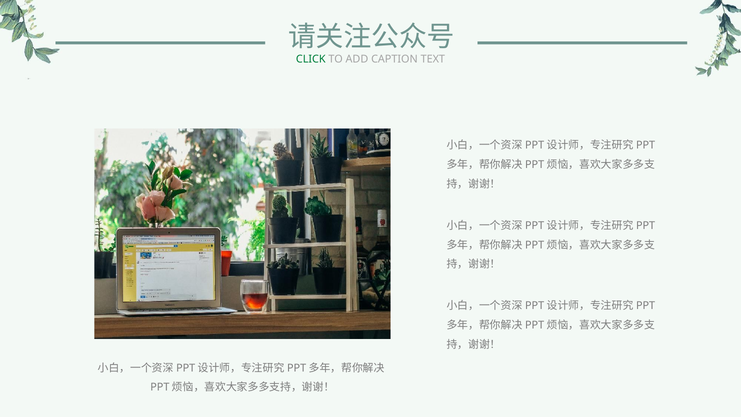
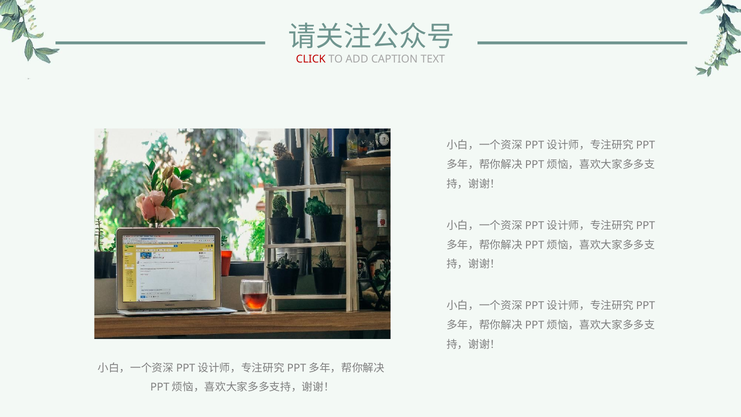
CLICK colour: green -> red
